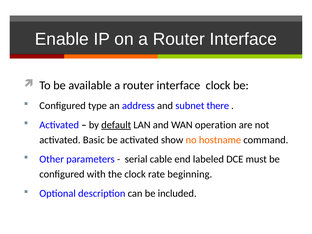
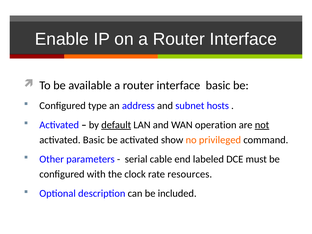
interface clock: clock -> basic
there: there -> hosts
not underline: none -> present
hostname: hostname -> privileged
beginning: beginning -> resources
